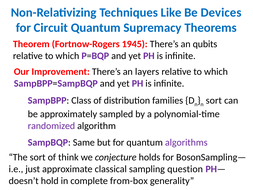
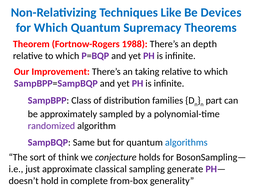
for Circuit: Circuit -> Which
1945: 1945 -> 1988
qubits: qubits -> depth
layers: layers -> taking
sort at (214, 100): sort -> part
algorithms colour: purple -> blue
question: question -> generate
